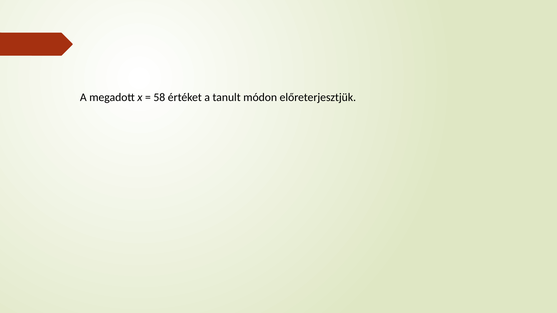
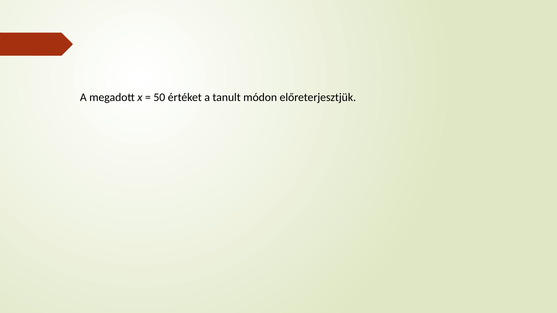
58: 58 -> 50
